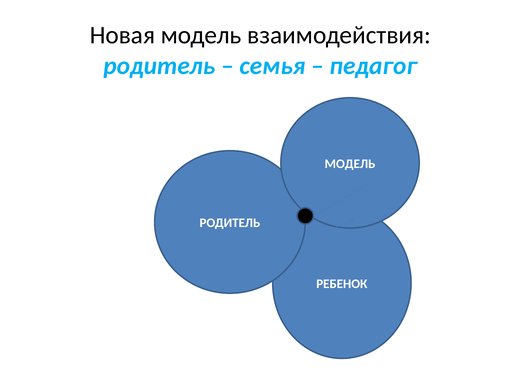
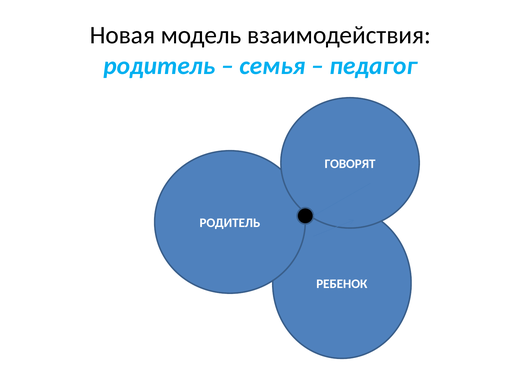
МОДЕЛЬ at (350, 164): МОДЕЛЬ -> ГОВОРЯТ
